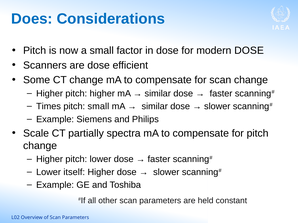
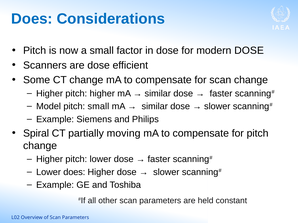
Times: Times -> Model
Scale: Scale -> Spiral
spectra: spectra -> moving
Lower itself: itself -> does
